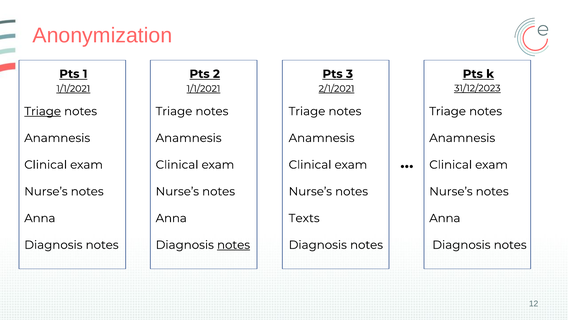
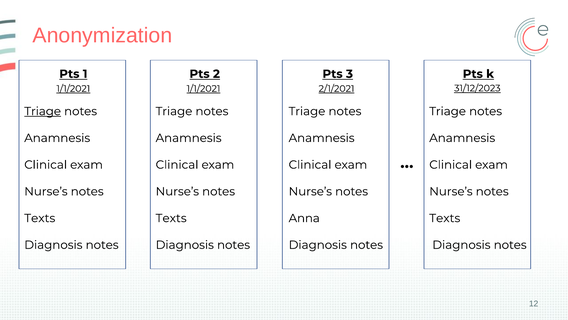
Anna at (40, 218): Anna -> Texts
Anna at (171, 218): Anna -> Texts
Texts: Texts -> Anna
Anna at (445, 218): Anna -> Texts
notes at (234, 245) underline: present -> none
